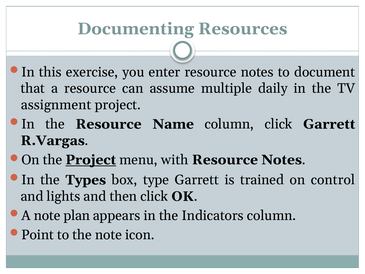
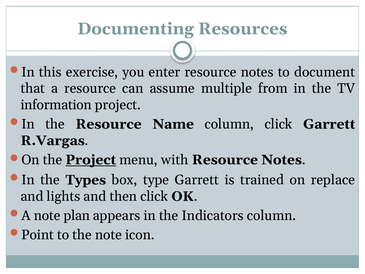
daily: daily -> from
assignment: assignment -> information
control: control -> replace
